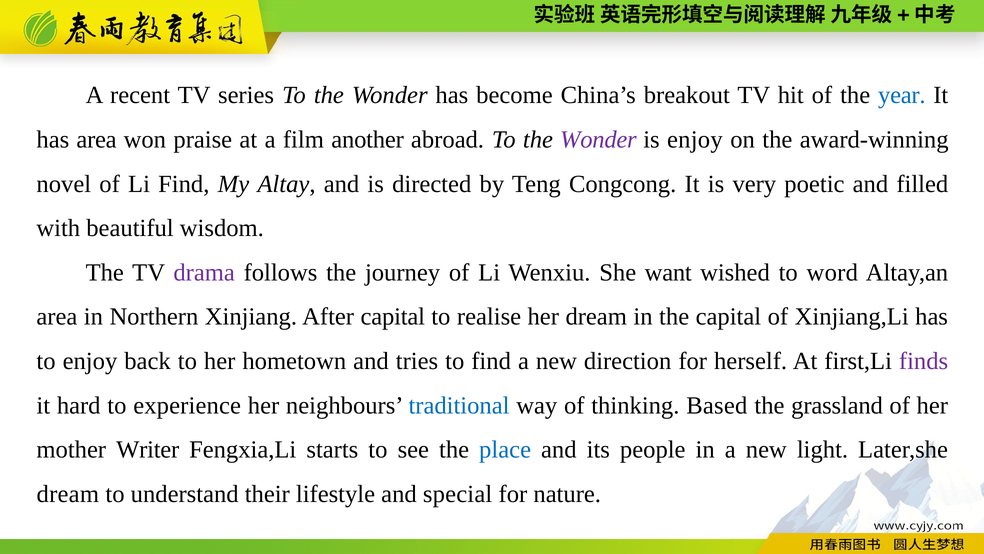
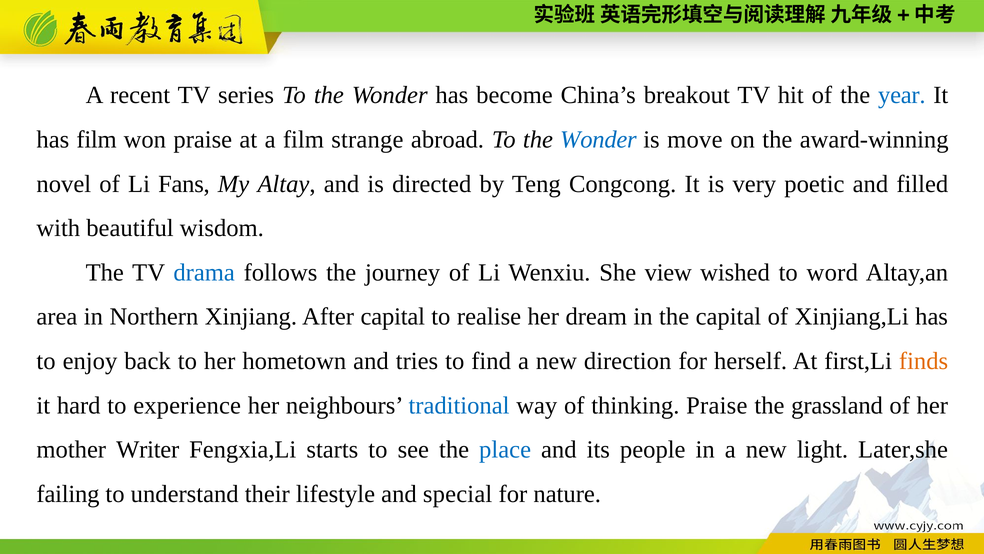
has area: area -> film
another: another -> strange
Wonder at (598, 139) colour: purple -> blue
is enjoy: enjoy -> move
Li Find: Find -> Fans
drama colour: purple -> blue
want: want -> view
finds colour: purple -> orange
thinking Based: Based -> Praise
dream at (68, 494): dream -> failing
